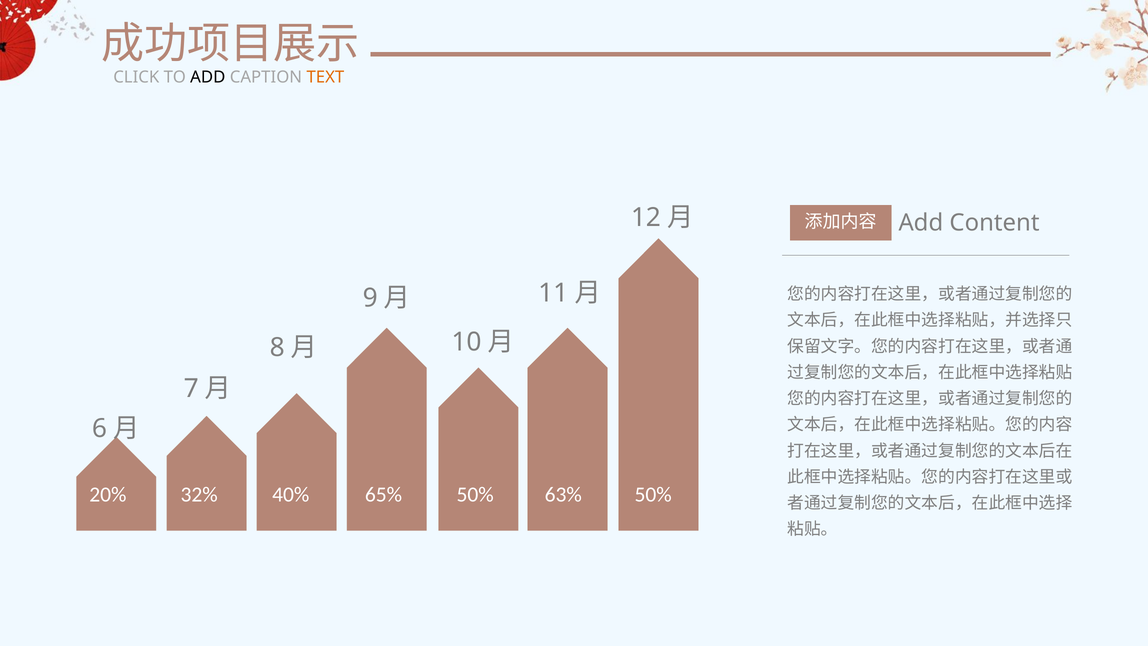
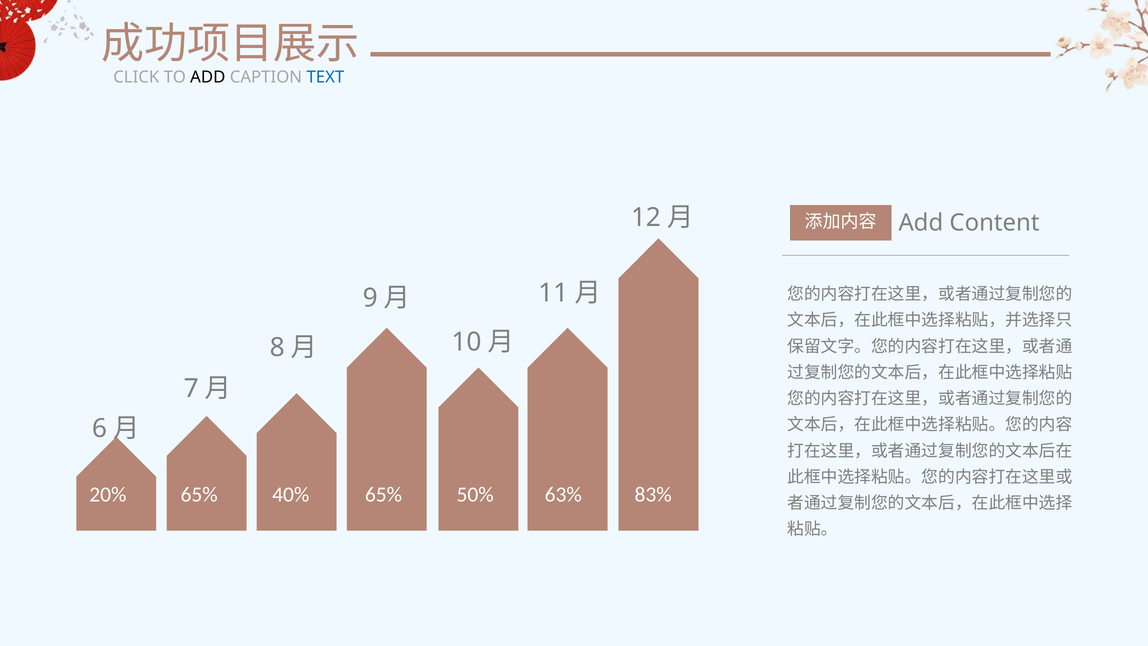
TEXT colour: orange -> blue
20% 32%: 32% -> 65%
63% 50%: 50% -> 83%
